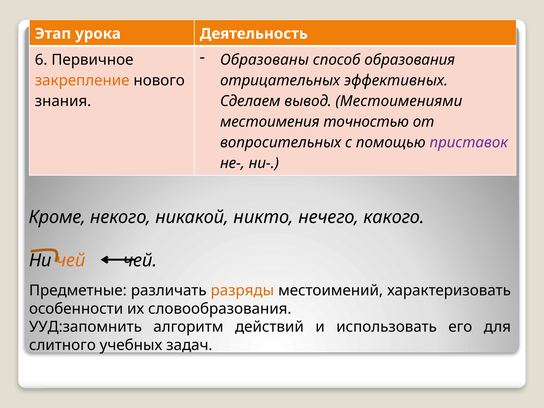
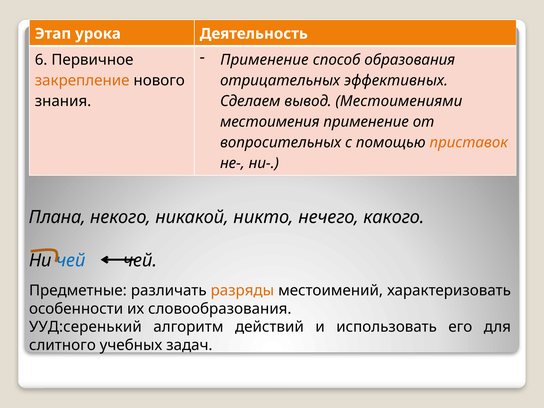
Образованы at (264, 60): Образованы -> Применение
местоимения точностью: точностью -> применение
приставок colour: purple -> orange
Кроме: Кроме -> Плана
чей at (71, 261) colour: orange -> blue
УУД:запомнить: УУД:запомнить -> УУД:серенький
